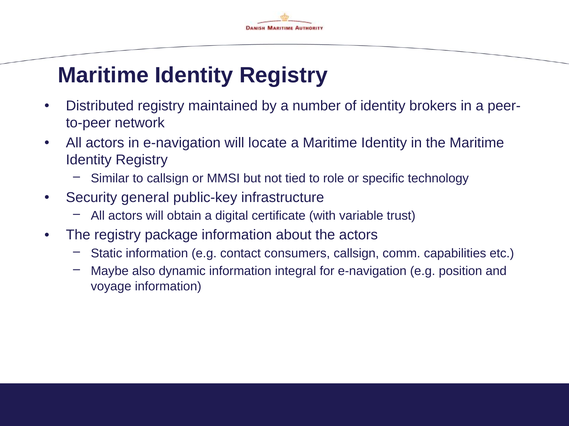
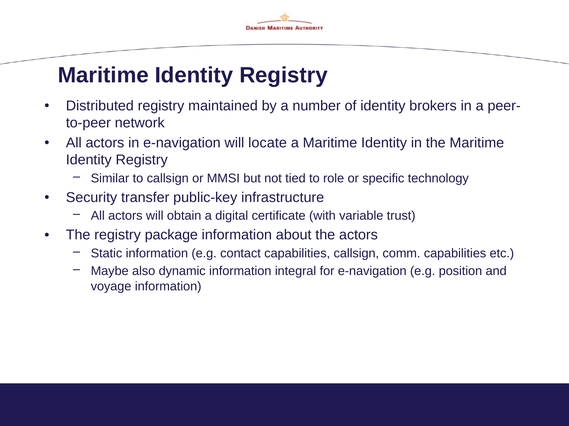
general: general -> transfer
contact consumers: consumers -> capabilities
